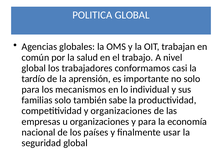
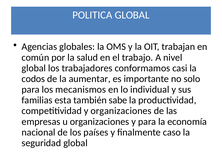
tardío: tardío -> codos
aprensión: aprensión -> aumentar
familias solo: solo -> esta
usar: usar -> caso
